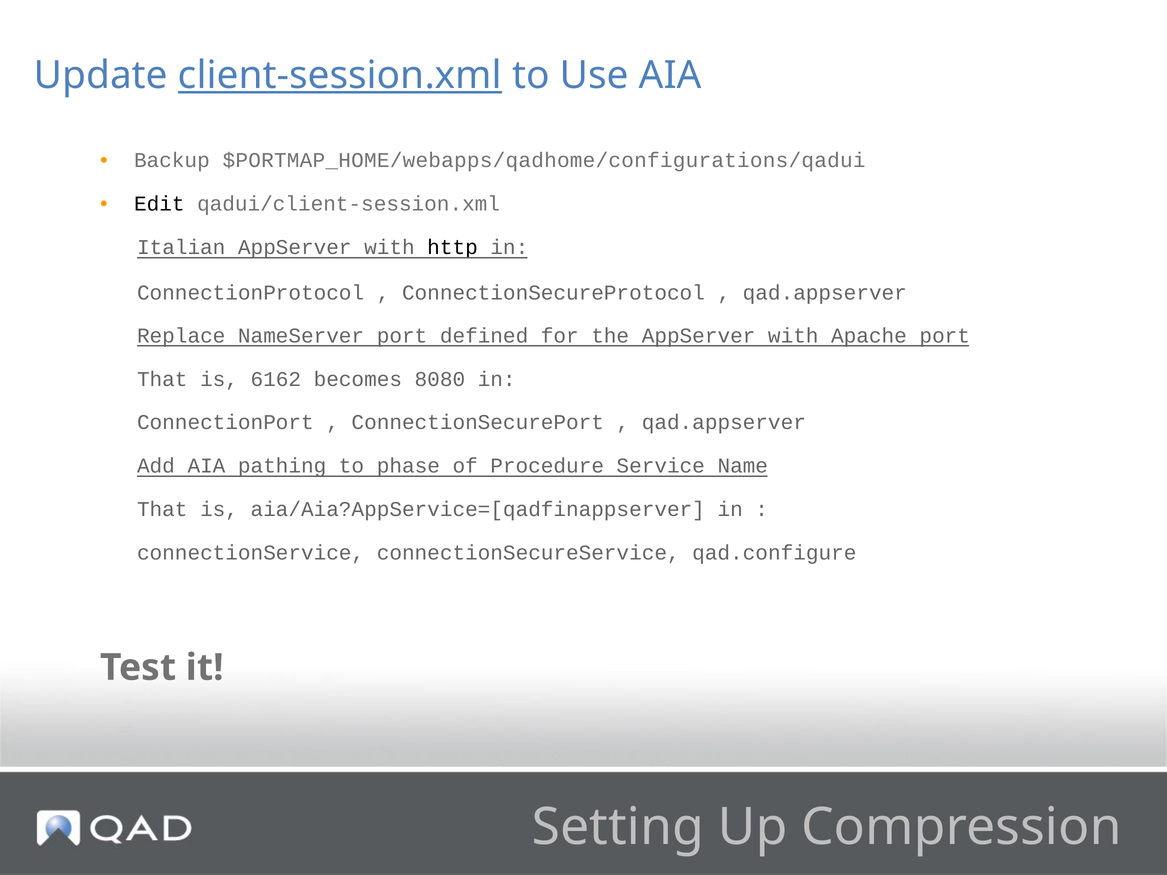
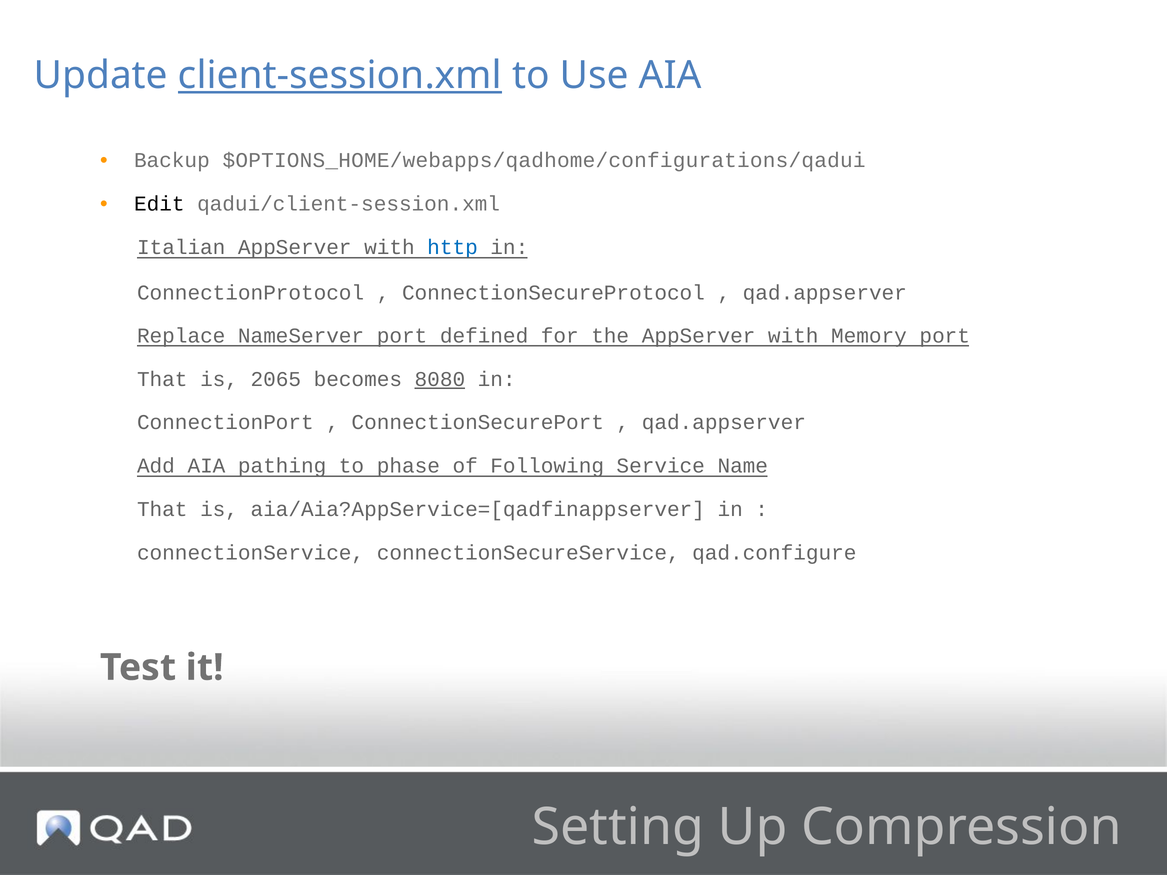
$PORTMAP_HOME/webapps/qadhome/configurations/qadui: $PORTMAP_HOME/webapps/qadhome/configurations/qadui -> $OPTIONS_HOME/webapps/qadhome/configurations/qadui
http colour: black -> blue
Apache: Apache -> Memory
6162: 6162 -> 2065
8080 underline: none -> present
Procedure: Procedure -> Following
